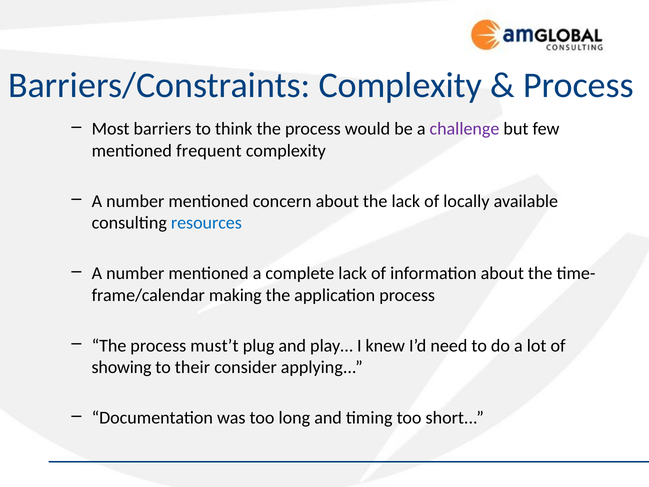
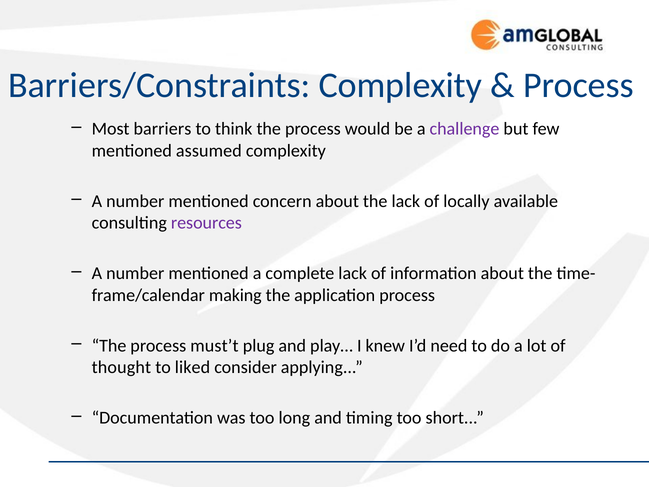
frequent: frequent -> assumed
resources colour: blue -> purple
showing: showing -> thought
their: their -> liked
